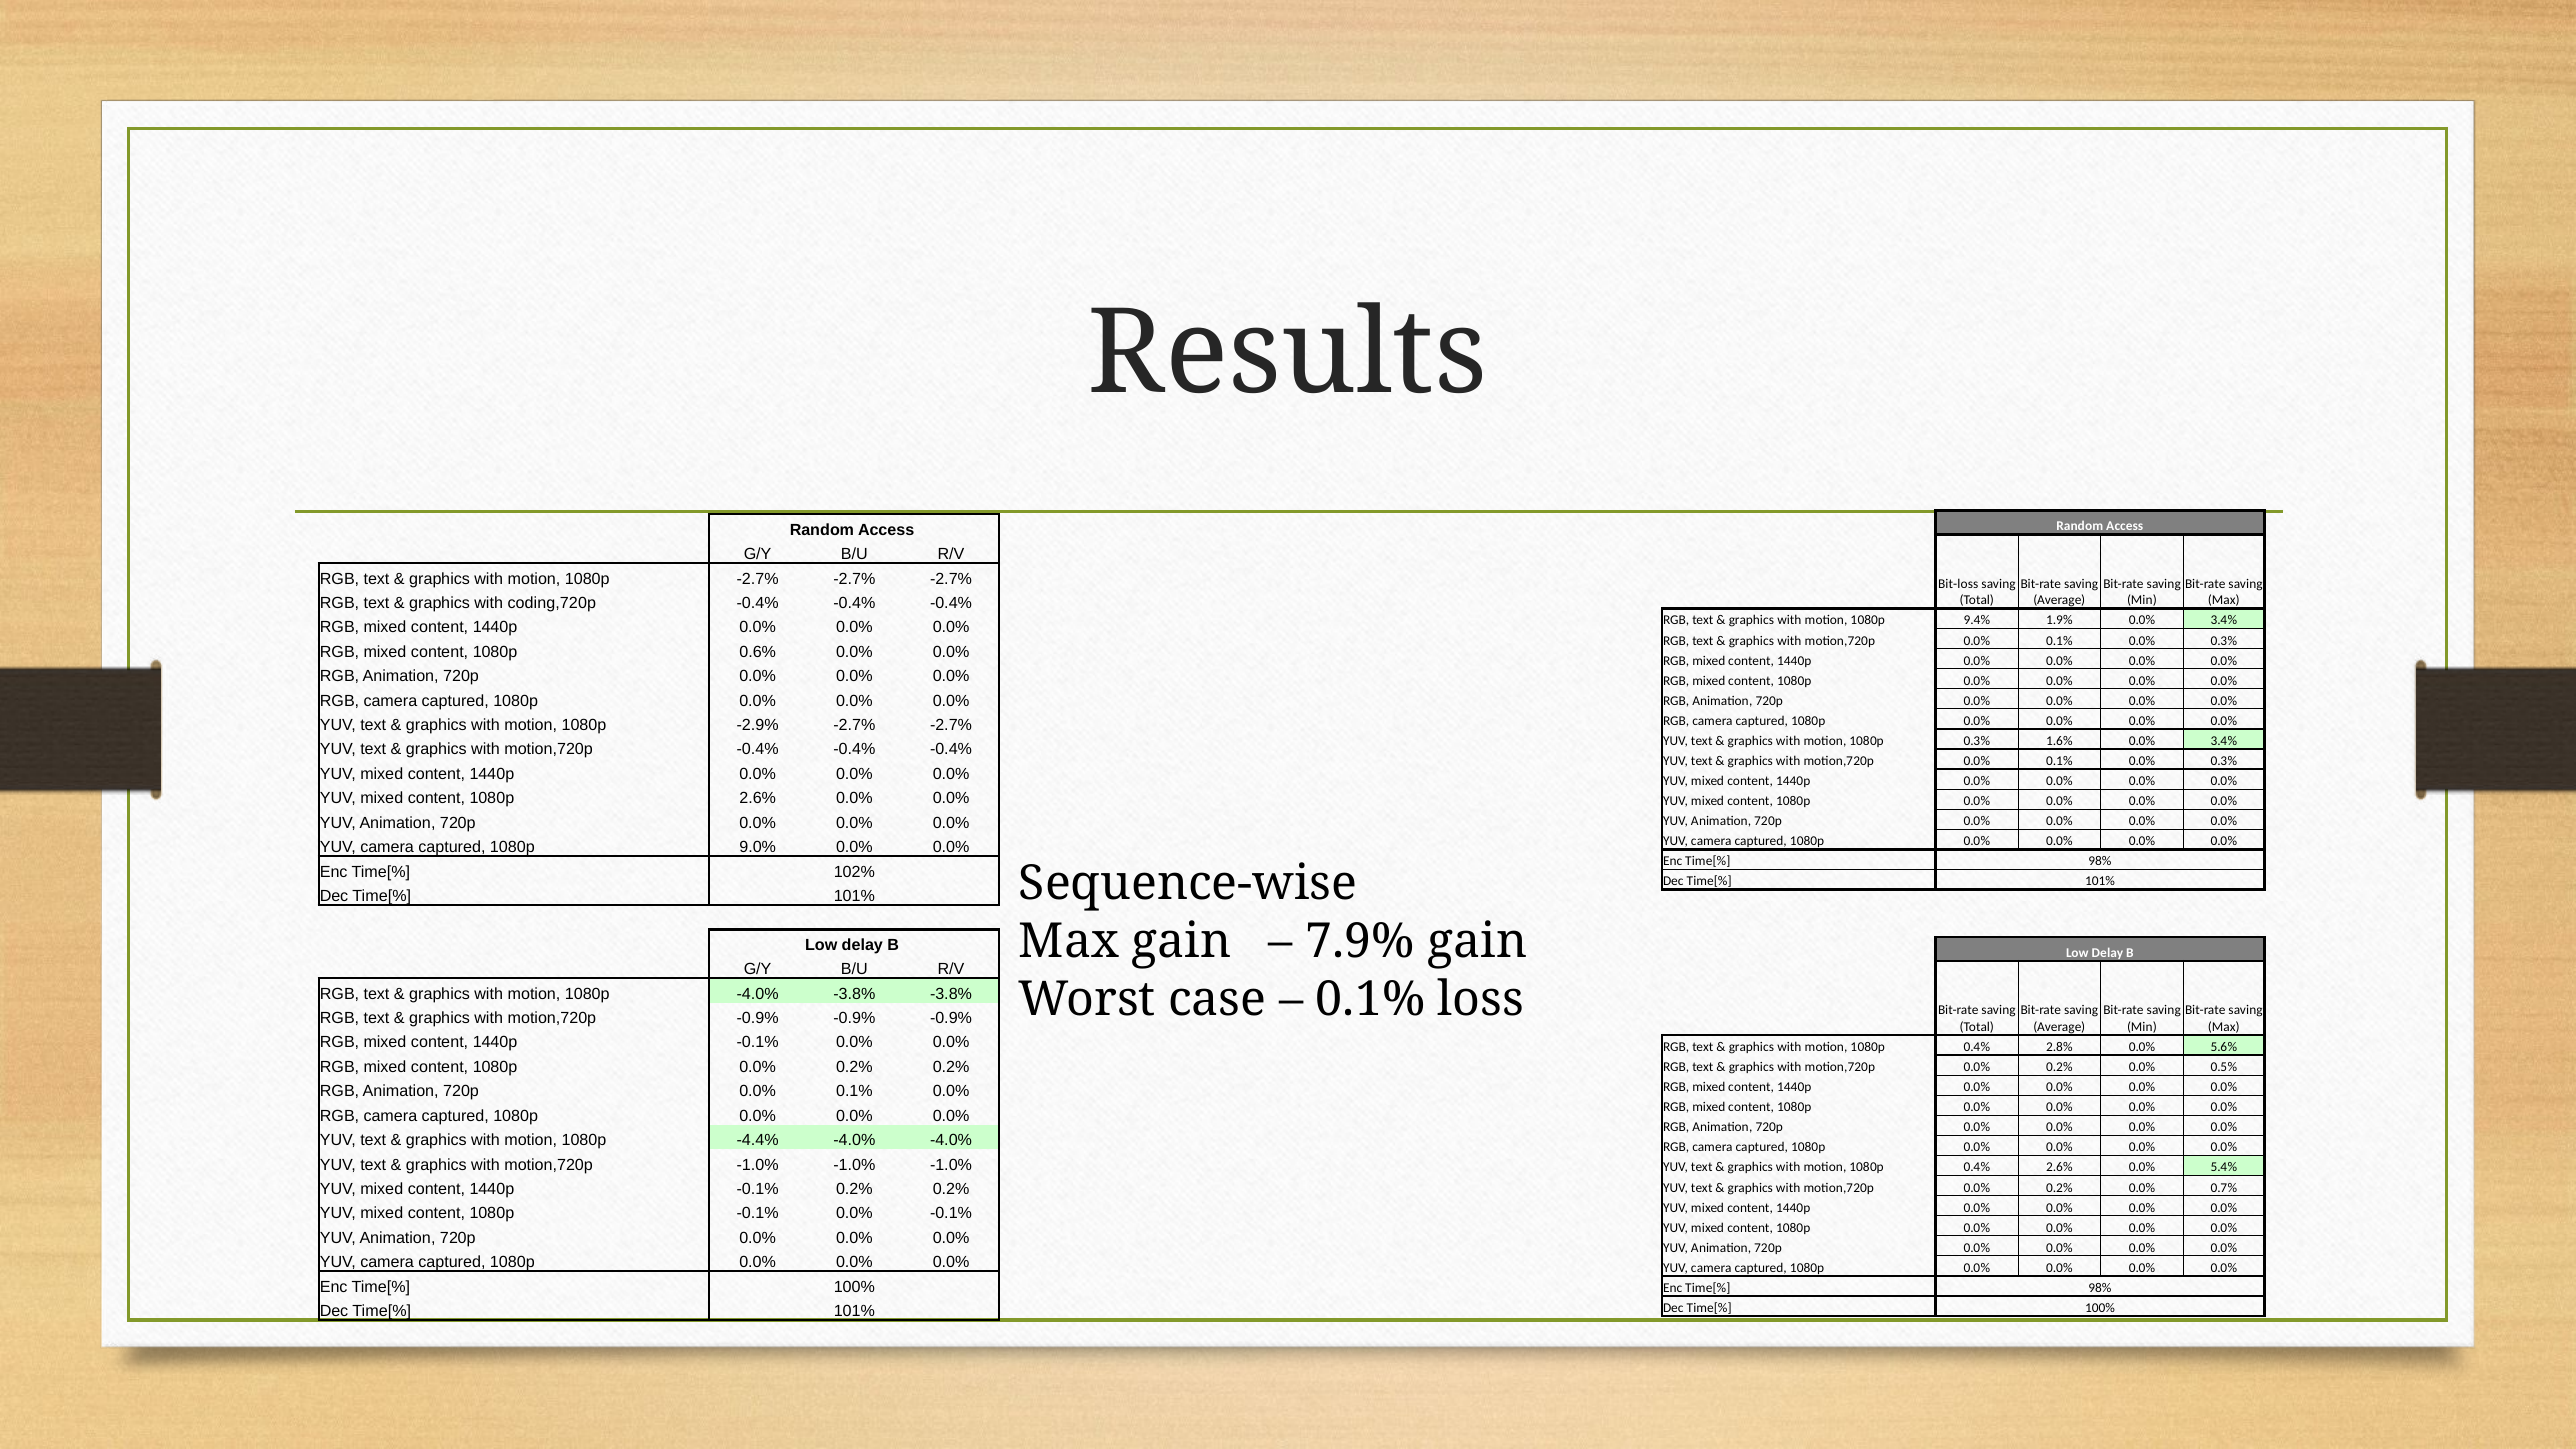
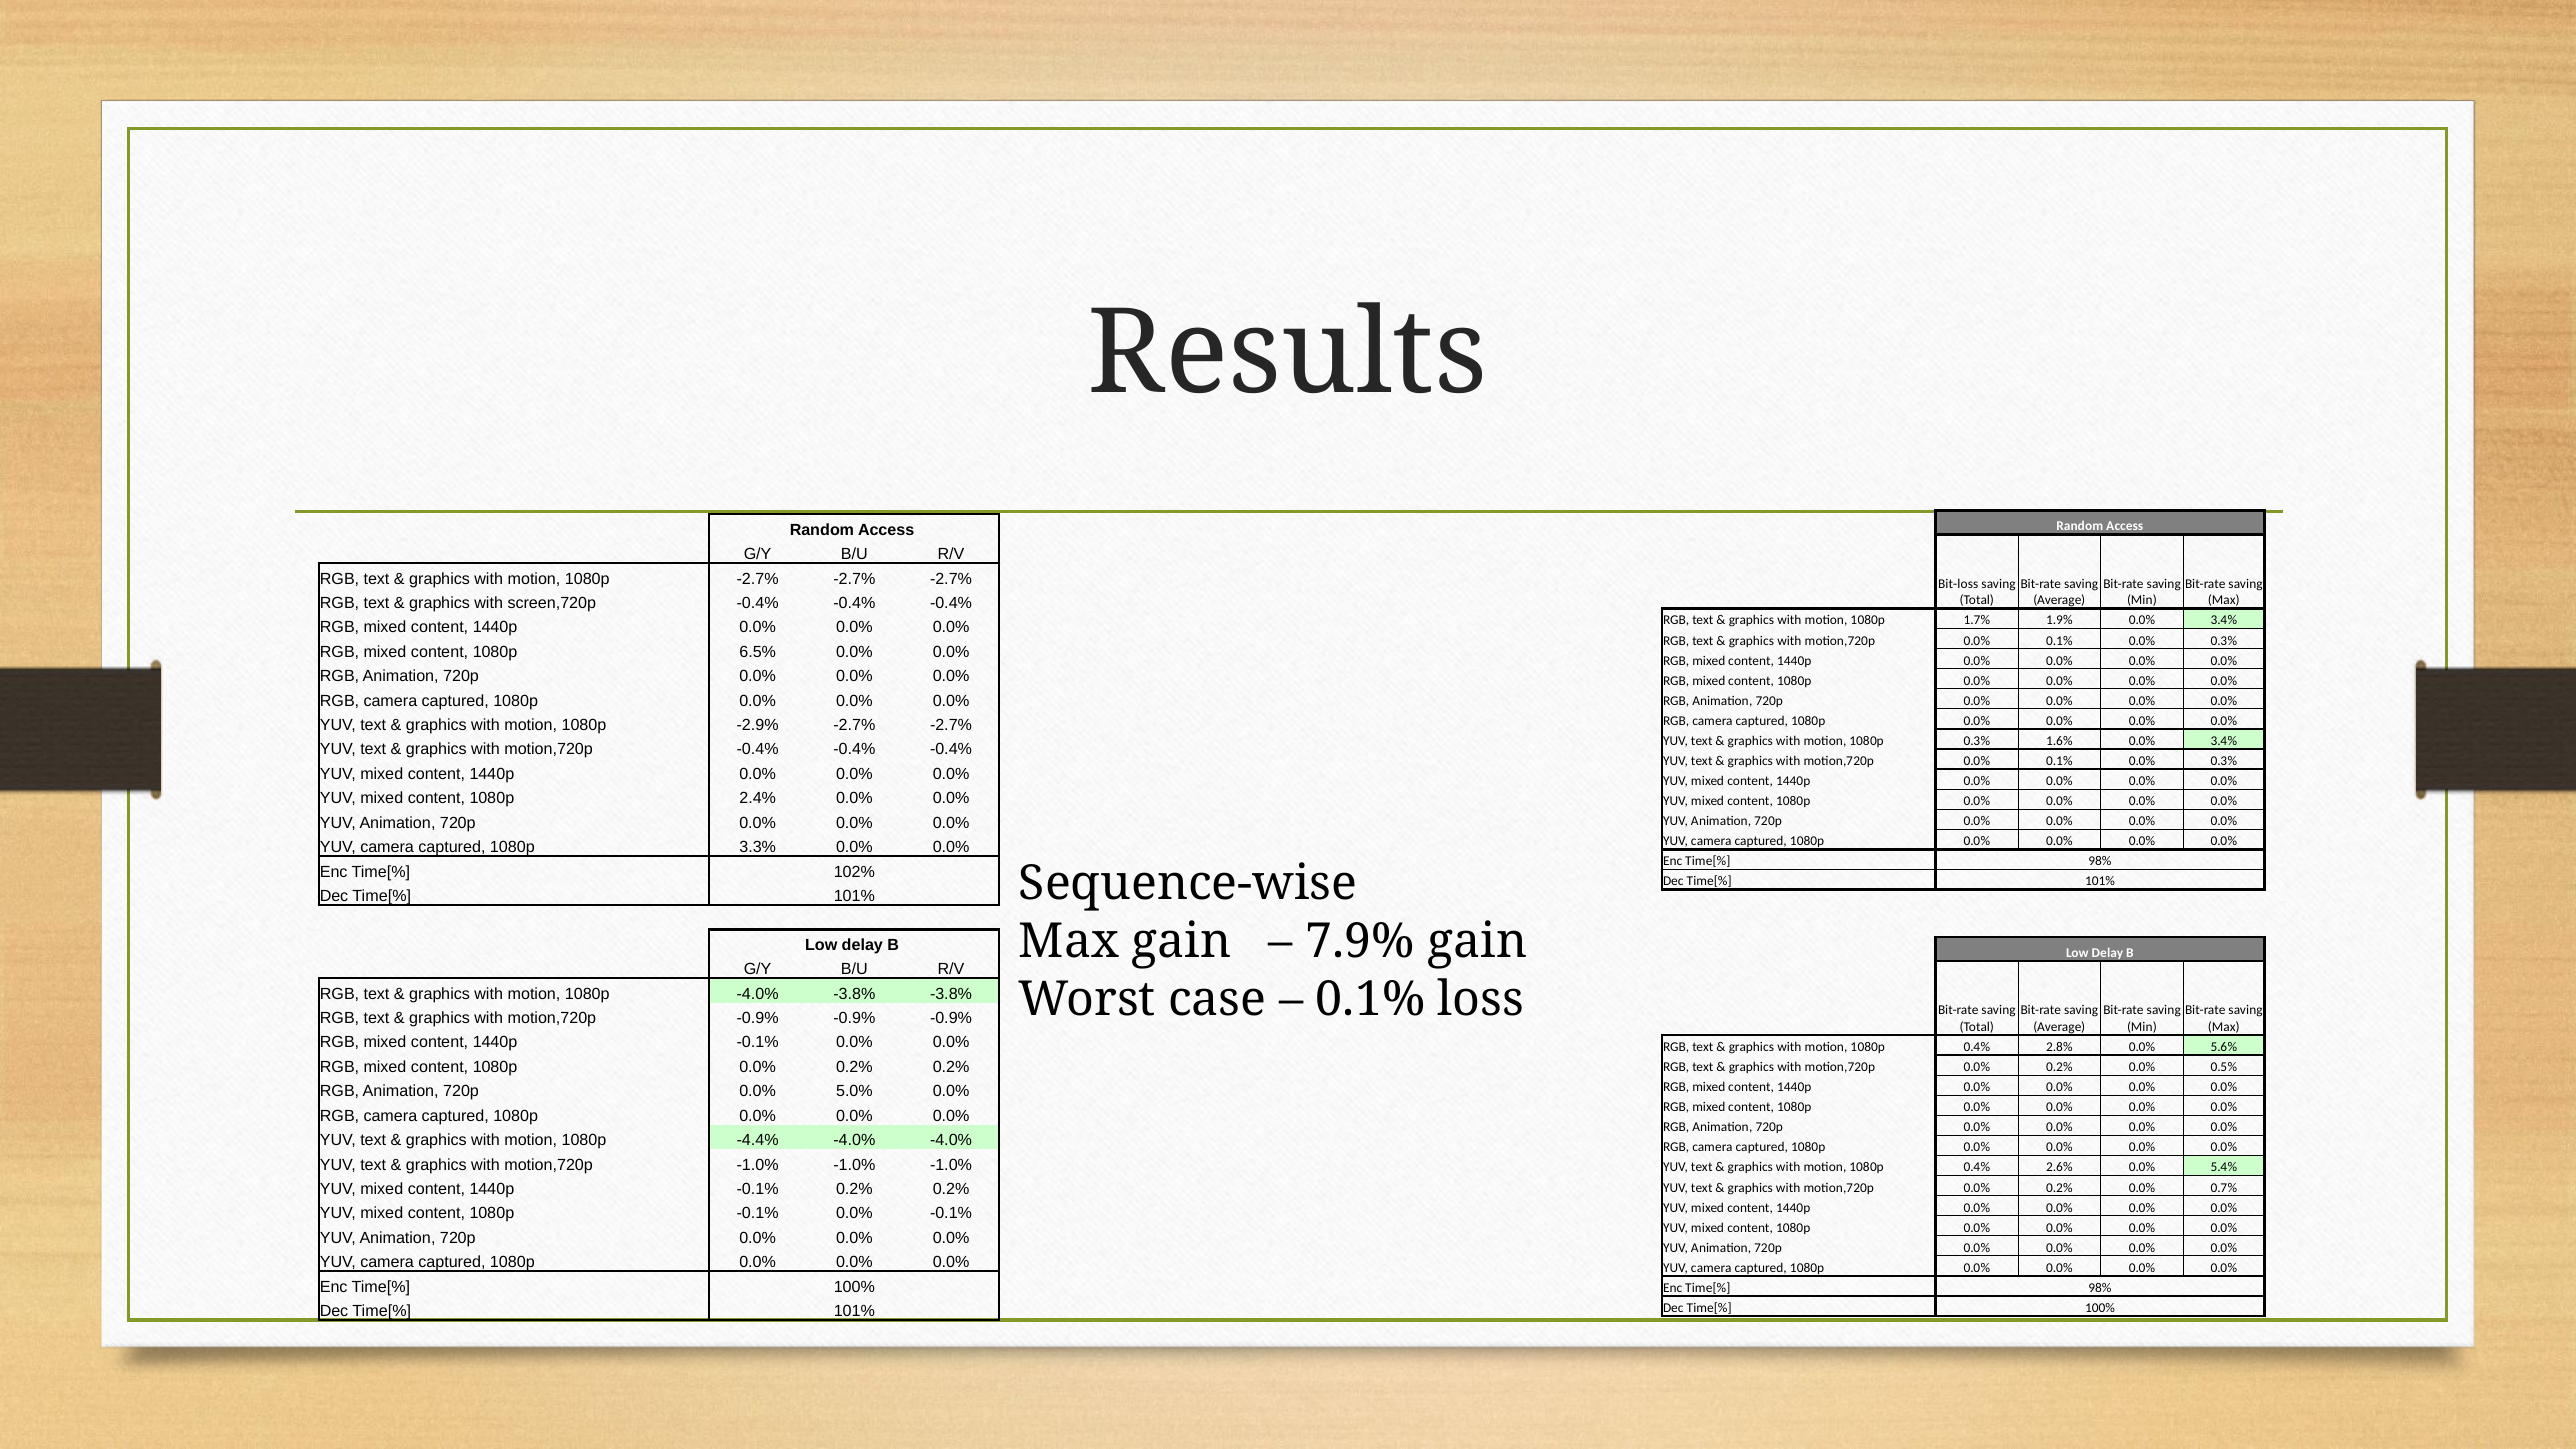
coding,720p: coding,720p -> screen,720p
9.4%: 9.4% -> 1.7%
0.6%: 0.6% -> 6.5%
1080p 2.6%: 2.6% -> 2.4%
9.0%: 9.0% -> 3.3%
720p 0.0% 0.1%: 0.1% -> 5.0%
